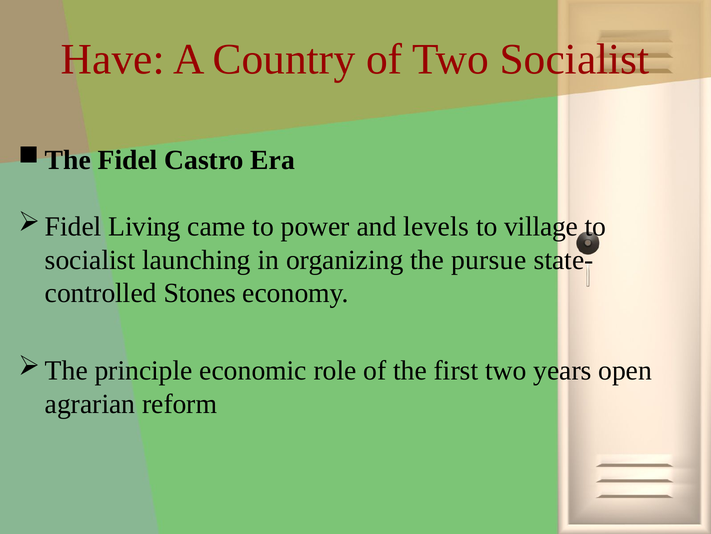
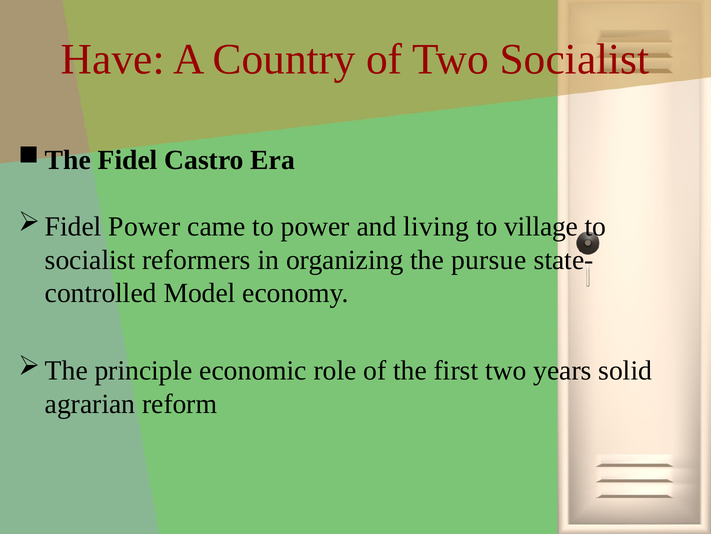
Living at (145, 226): Living -> Power
levels: levels -> living
launching: launching -> reformers
Stones: Stones -> Model
open: open -> solid
